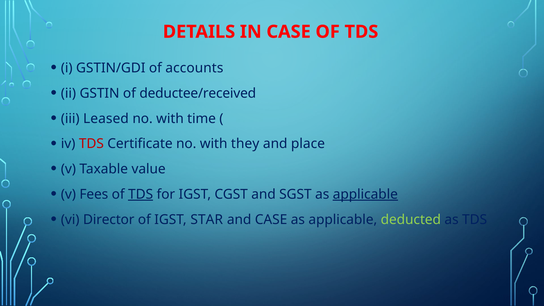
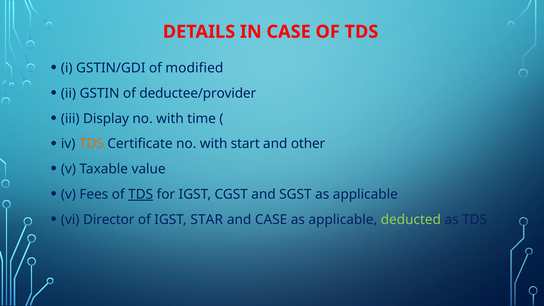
accounts: accounts -> modified
deductee/received: deductee/received -> deductee/provider
Leased: Leased -> Display
TDS at (91, 144) colour: red -> orange
they: they -> start
place: place -> other
applicable at (365, 194) underline: present -> none
